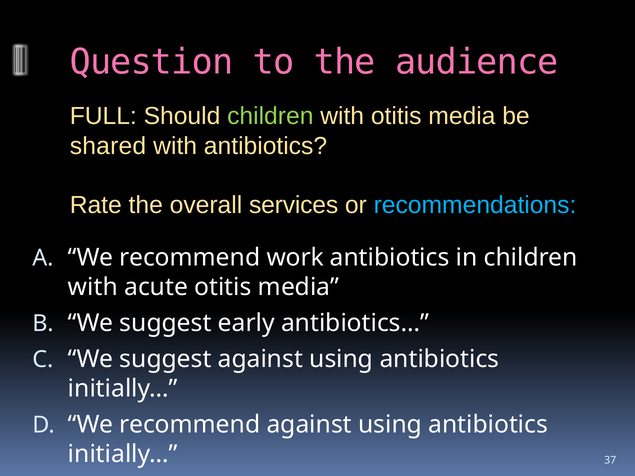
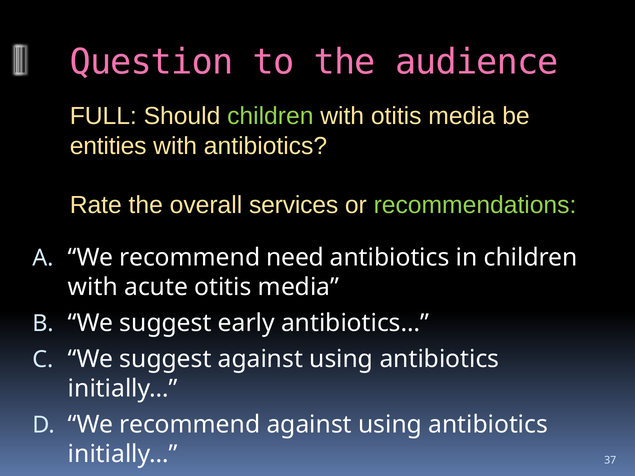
shared: shared -> entities
recommendations colour: light blue -> light green
work: work -> need
